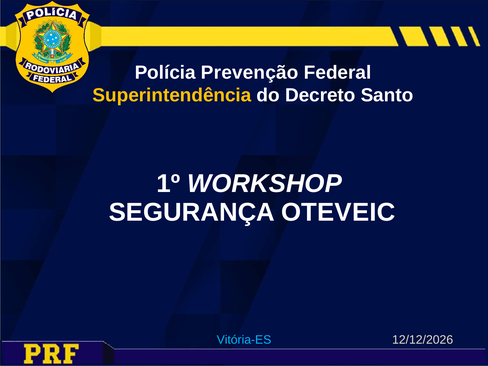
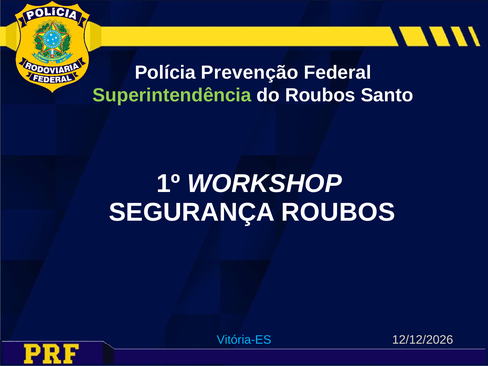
Superintendência colour: yellow -> light green
do Decreto: Decreto -> Roubos
SEGURANÇA OTEVEIC: OTEVEIC -> ROUBOS
